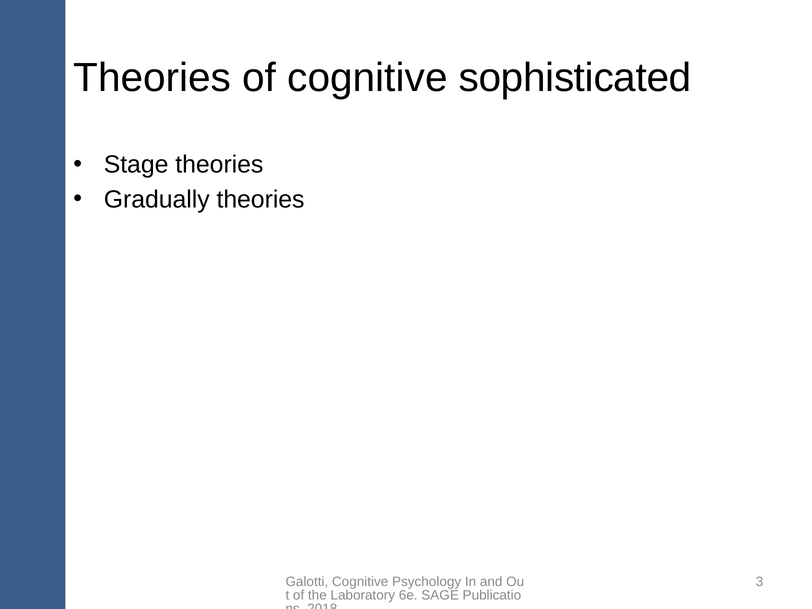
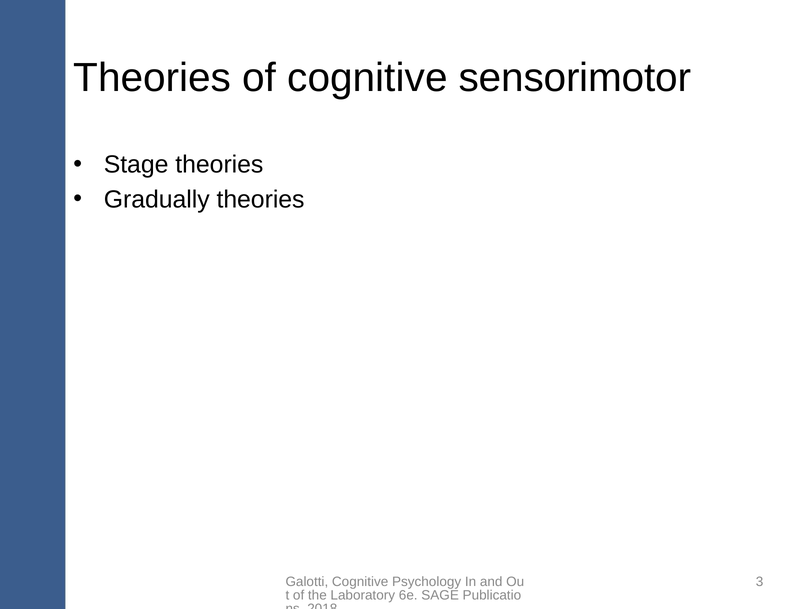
sophisticated: sophisticated -> sensorimotor
